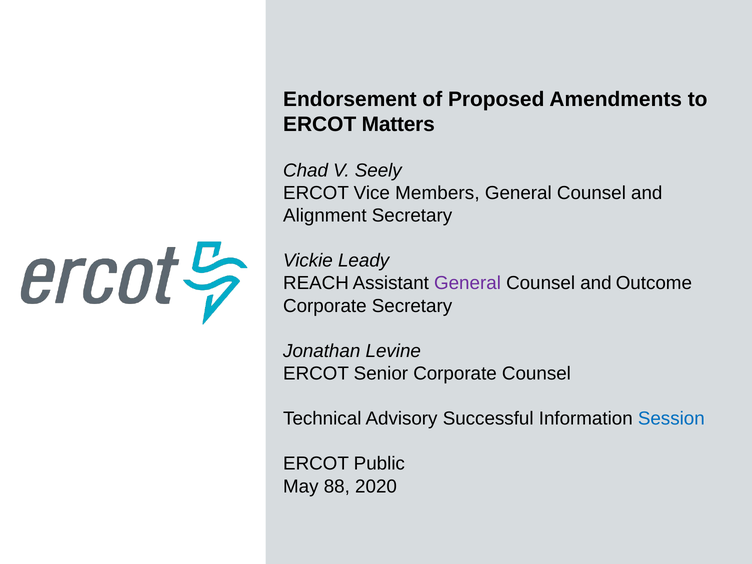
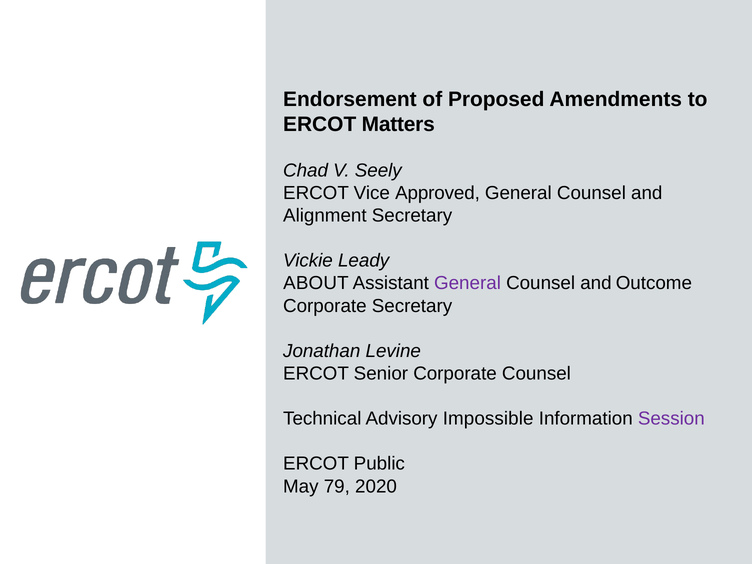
Members: Members -> Approved
REACH: REACH -> ABOUT
Successful: Successful -> Impossible
Session colour: blue -> purple
88: 88 -> 79
